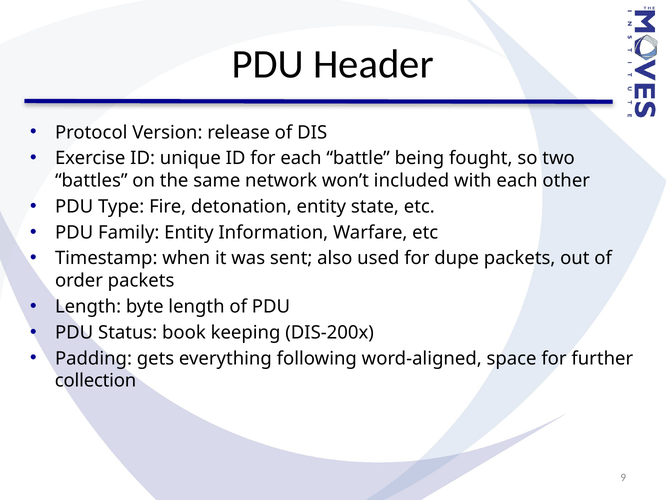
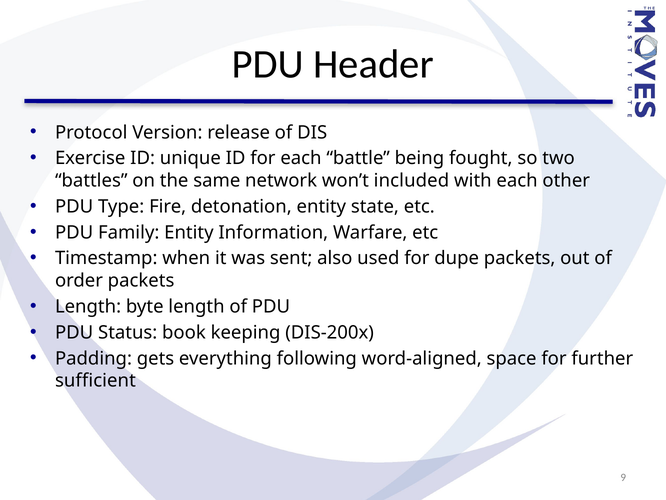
collection: collection -> sufficient
